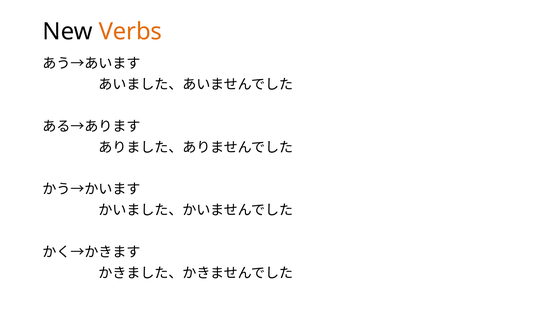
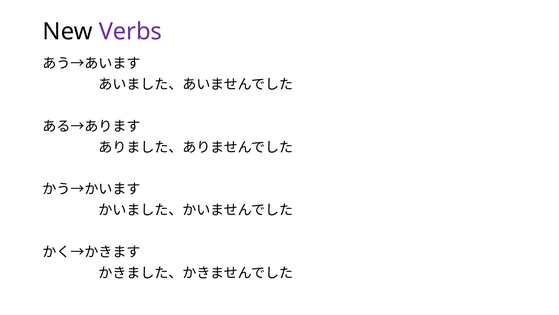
Verbs colour: orange -> purple
